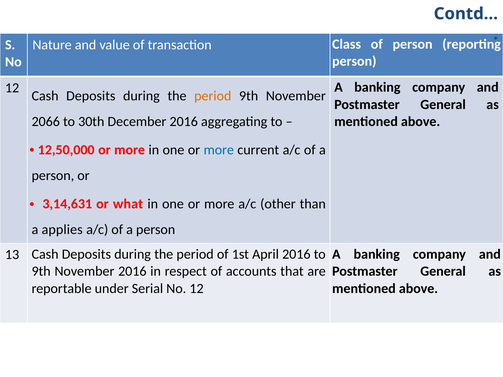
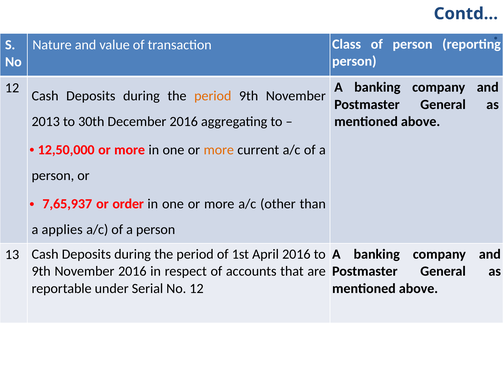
2066: 2066 -> 2013
more at (219, 150) colour: blue -> orange
3,14,631: 3,14,631 -> 7,65,937
what: what -> order
